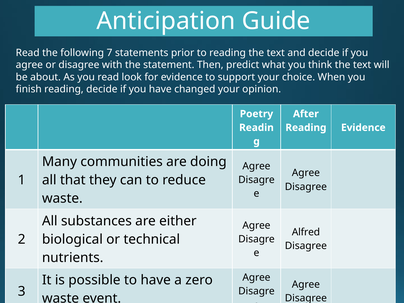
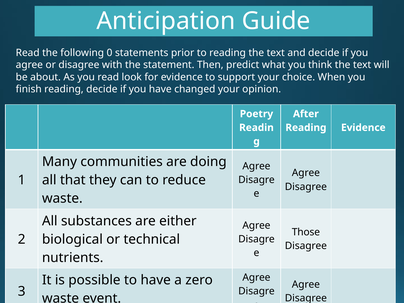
7: 7 -> 0
Alfred: Alfred -> Those
